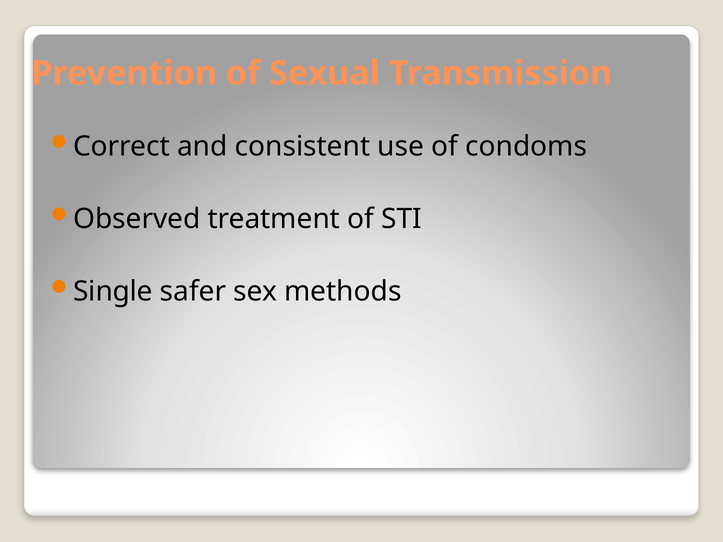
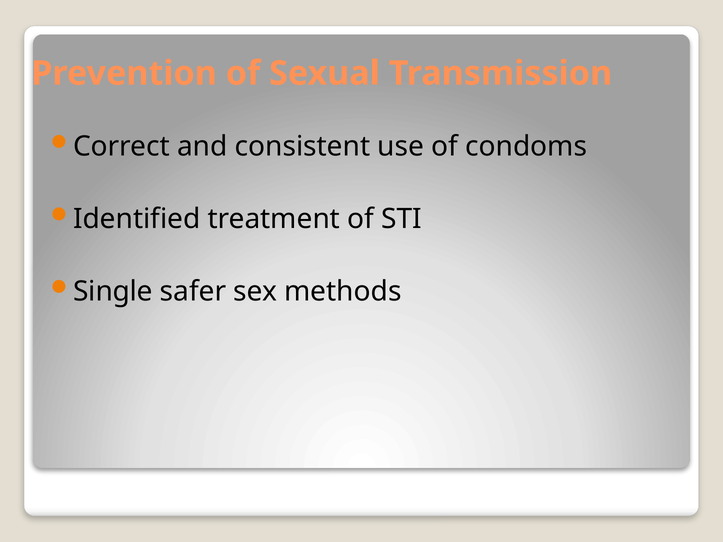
Observed: Observed -> Identified
